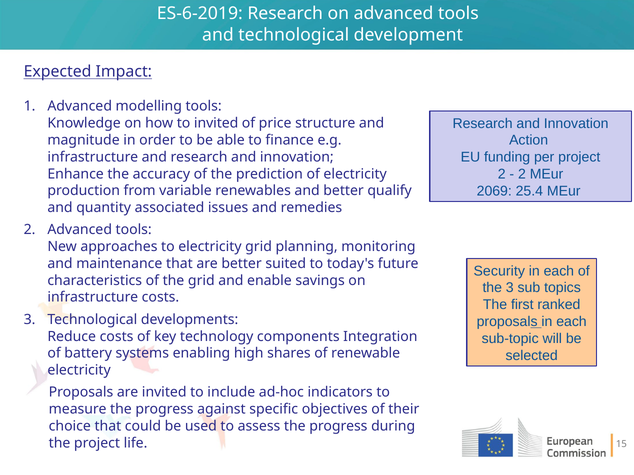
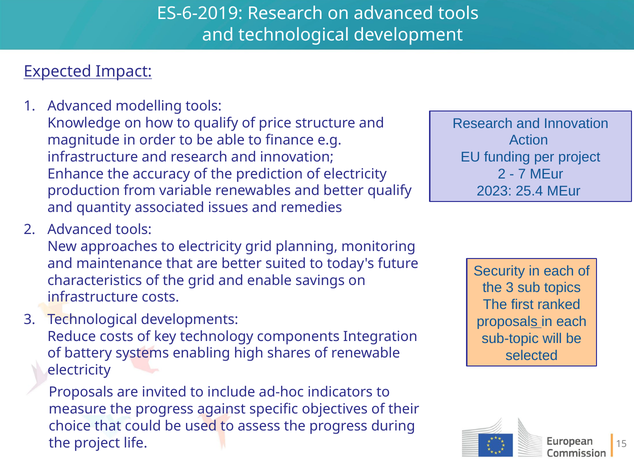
to invited: invited -> qualify
2 at (522, 174): 2 -> 7
2069: 2069 -> 2023
